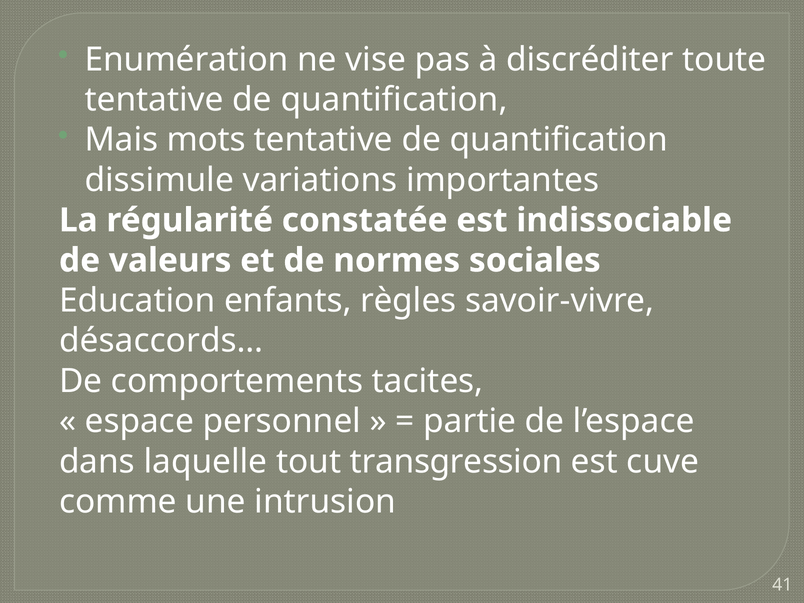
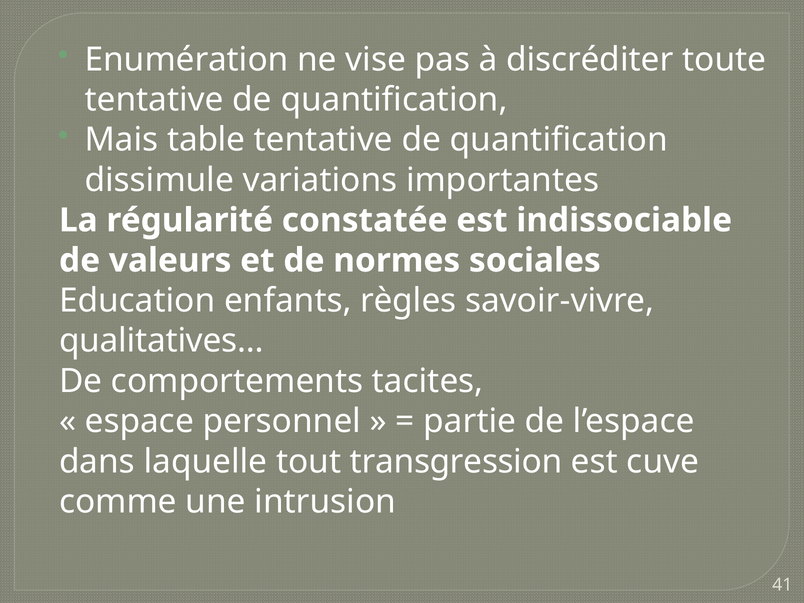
mots: mots -> table
désaccords…: désaccords… -> qualitatives…
